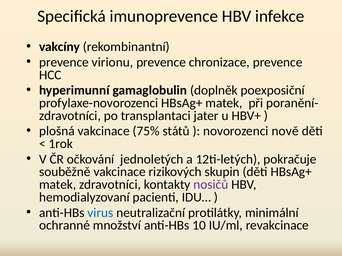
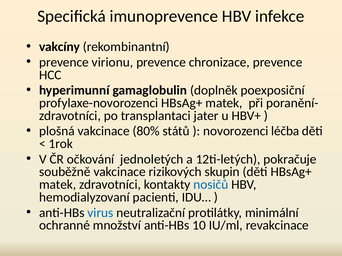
75%: 75% -> 80%
nově: nově -> léčba
nosičů colour: purple -> blue
